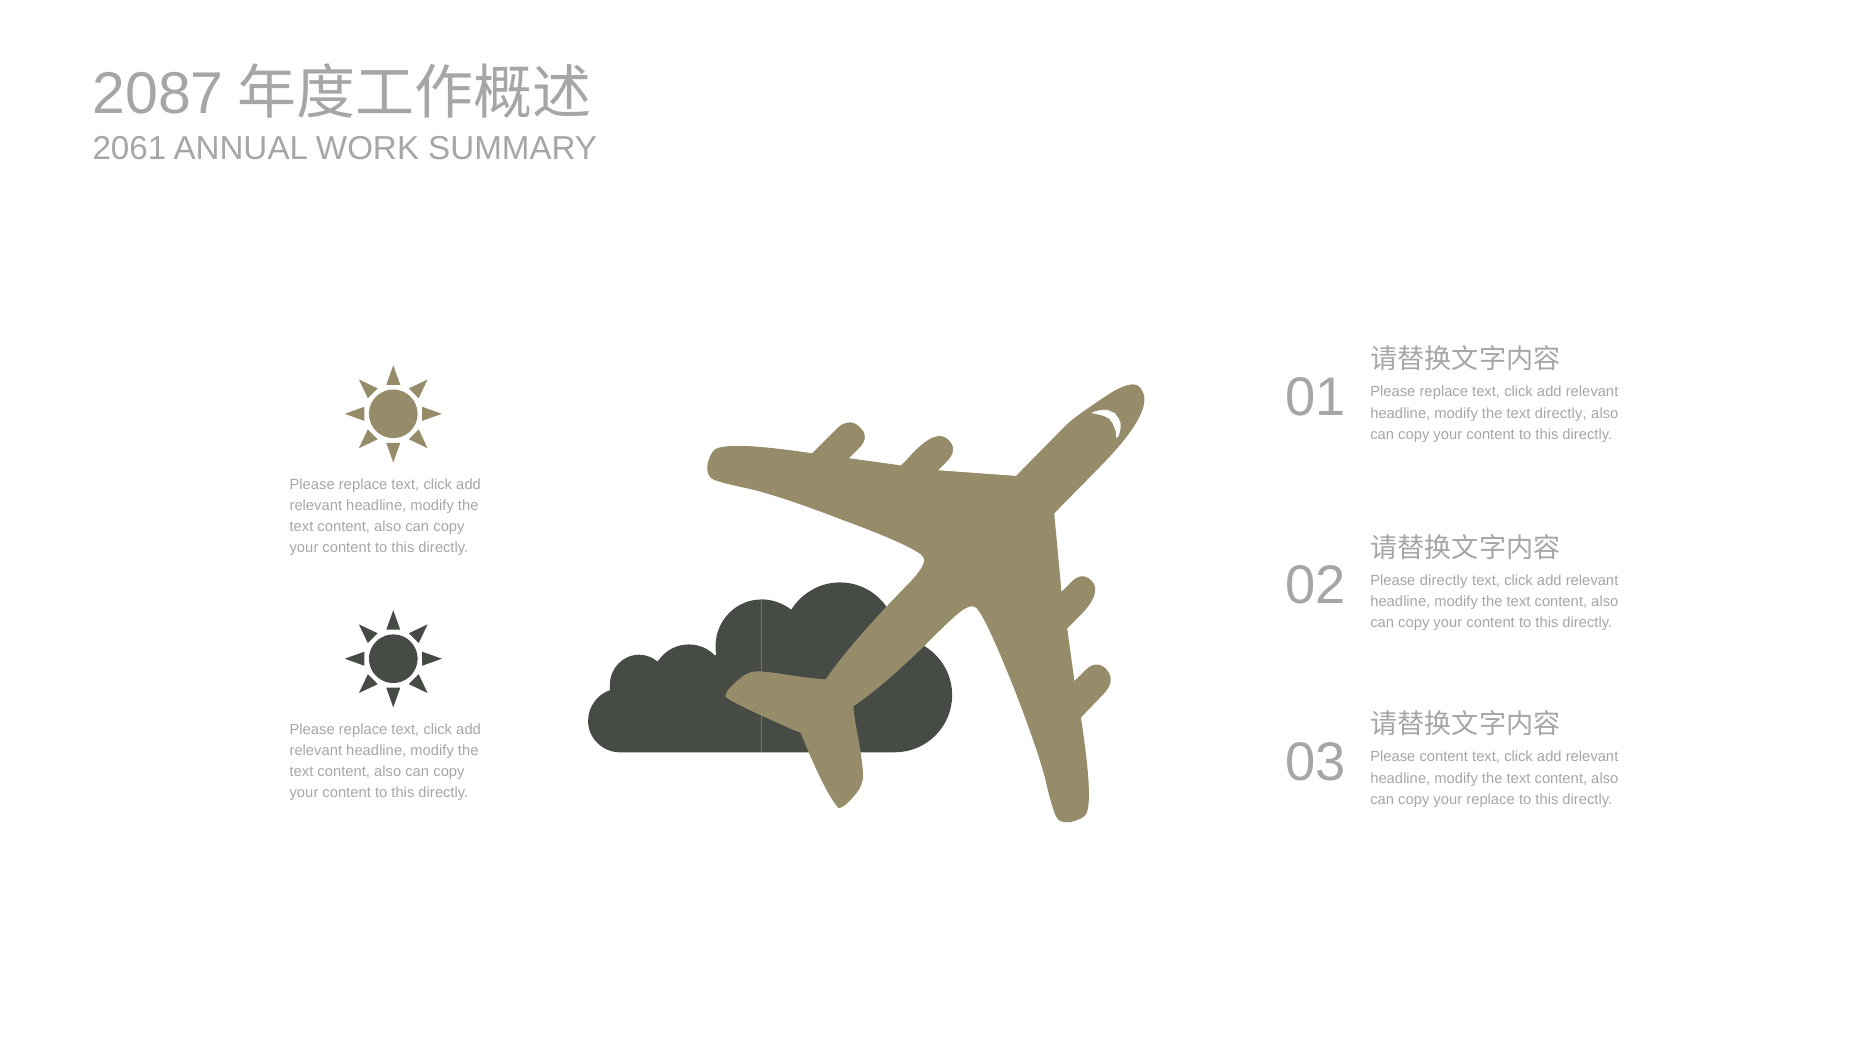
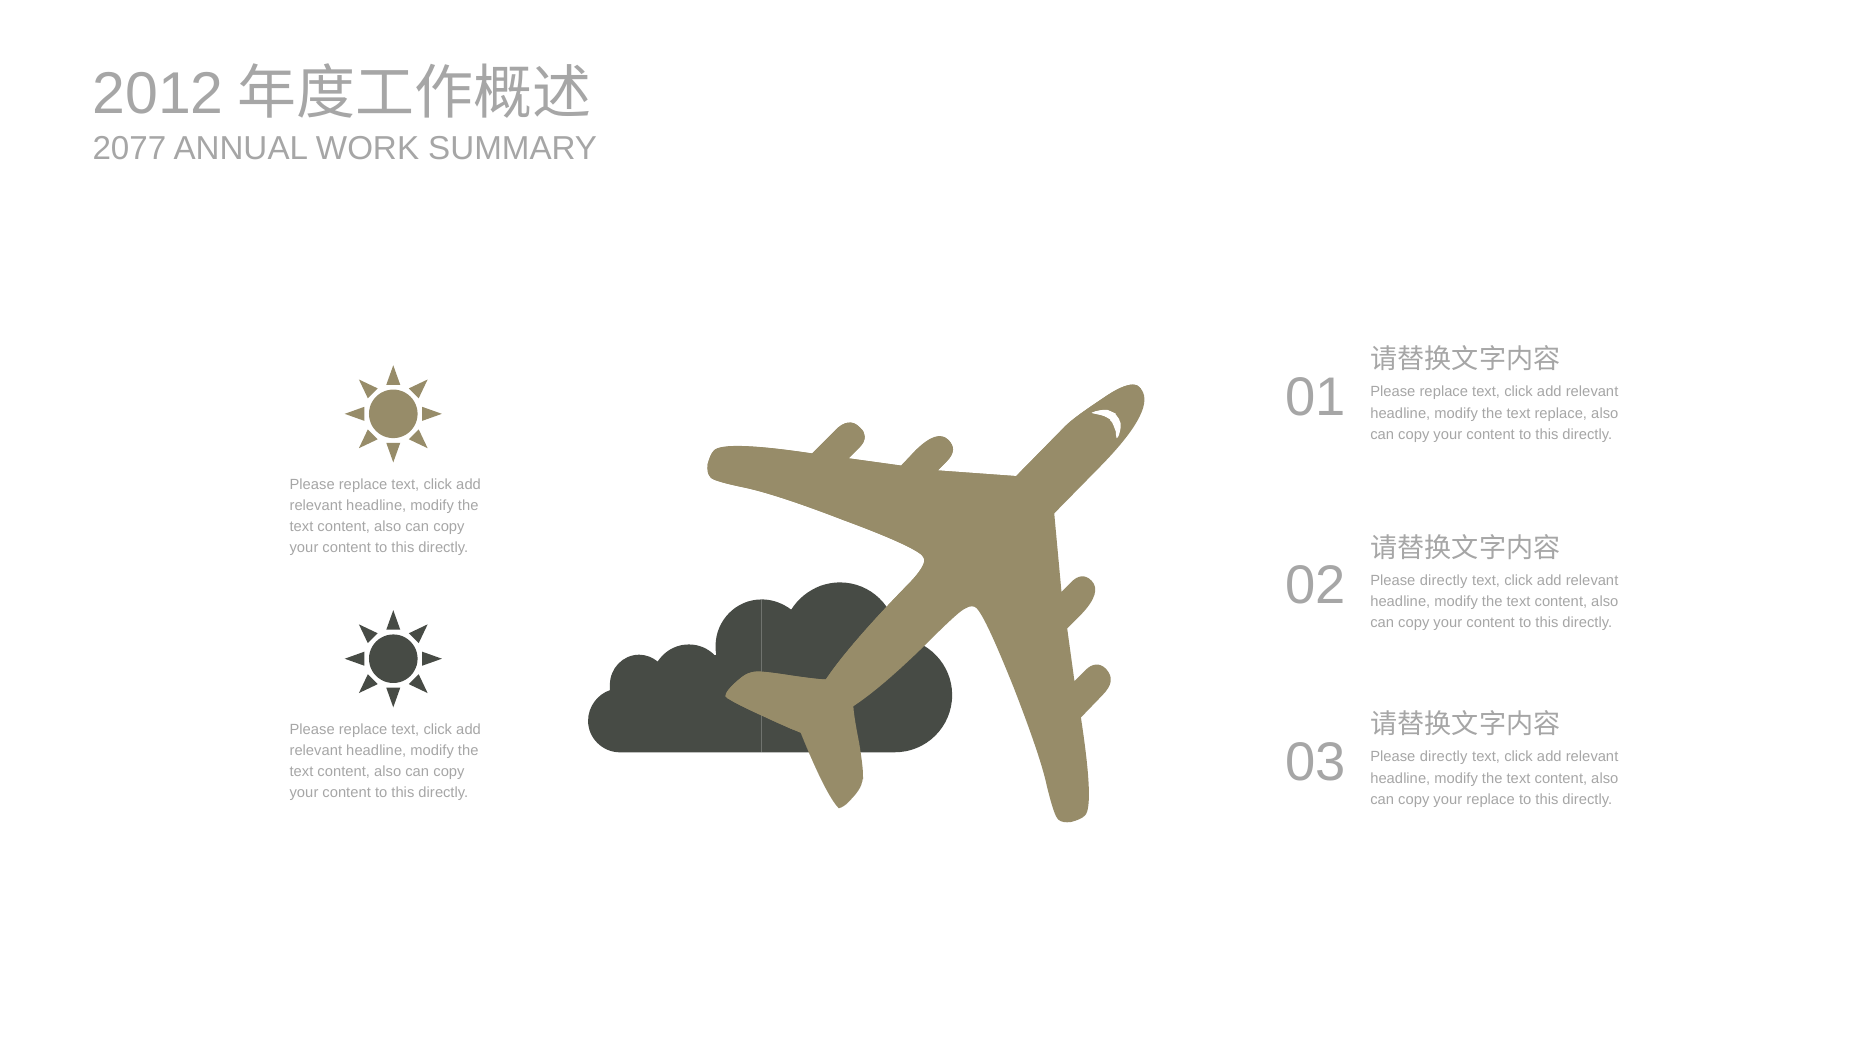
2087: 2087 -> 2012
2061: 2061 -> 2077
text directly: directly -> replace
03 Please content: content -> directly
